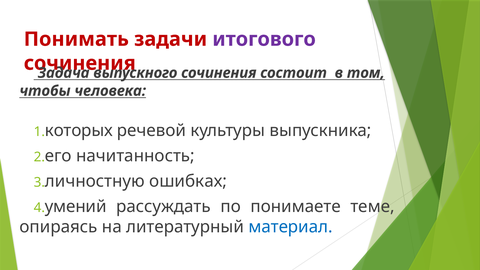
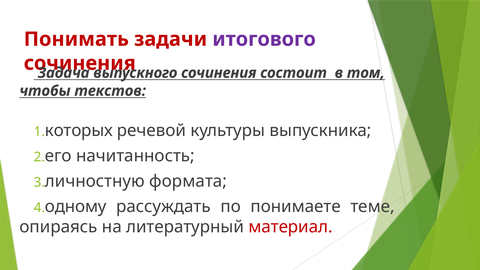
человека: человека -> текстов
ошибках: ошибках -> формата
умений: умений -> одному
материал colour: blue -> red
